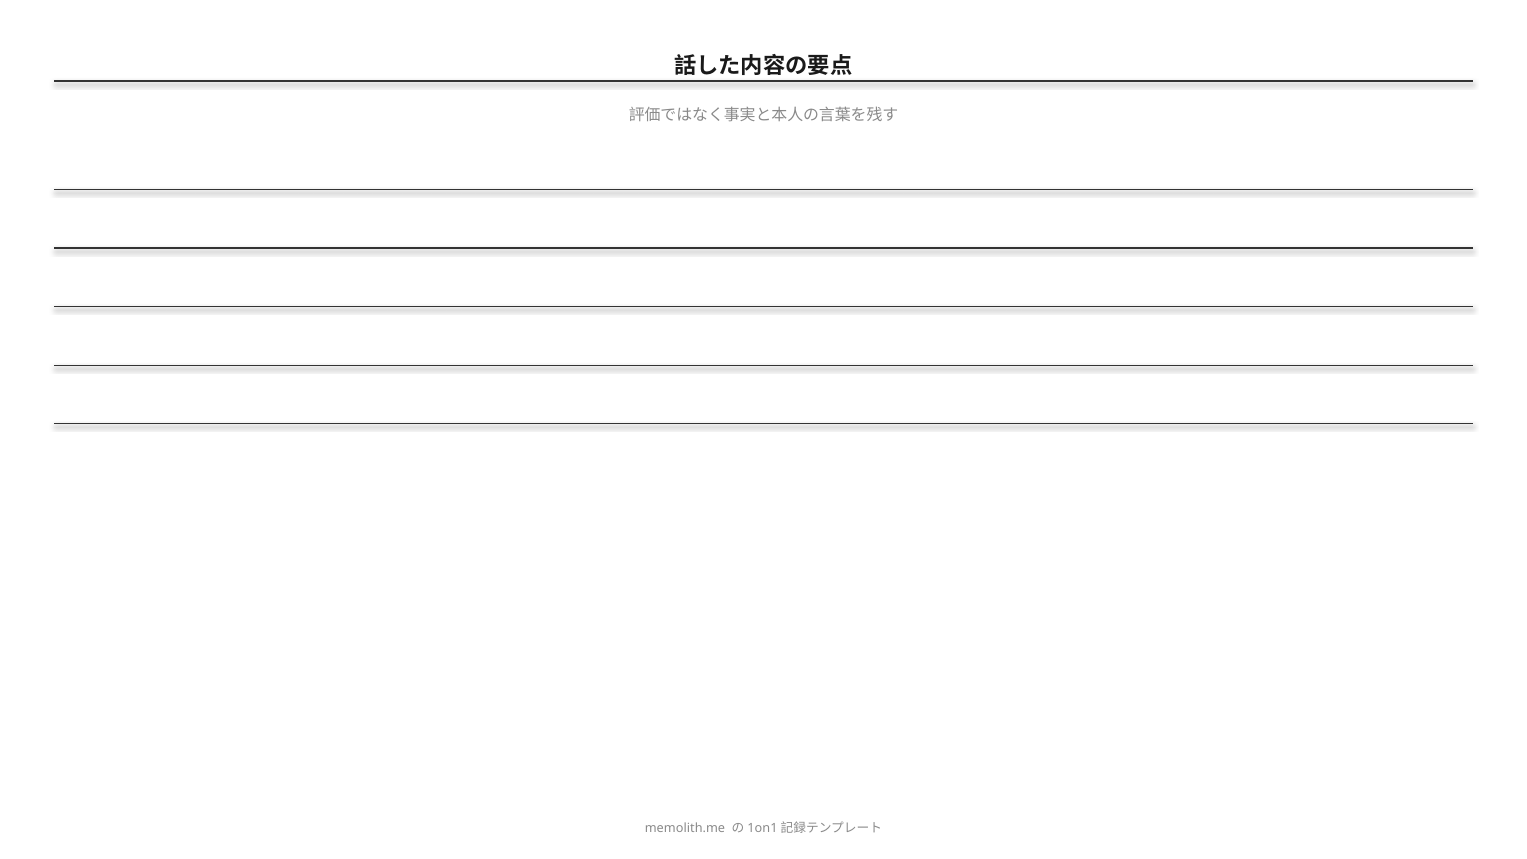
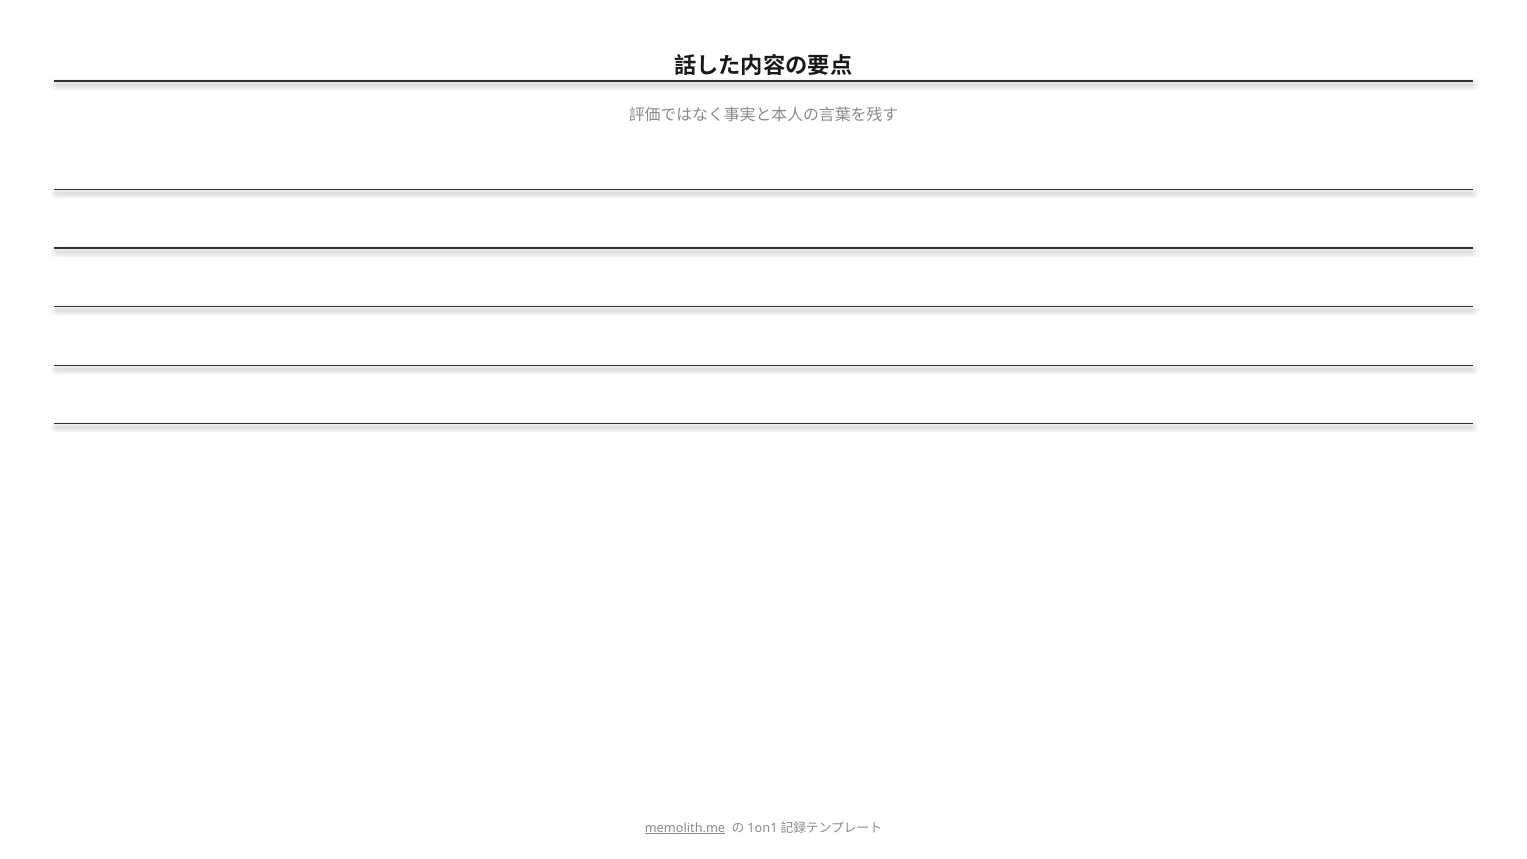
memolith.me underline: none -> present
